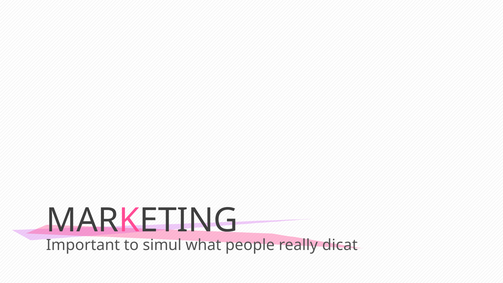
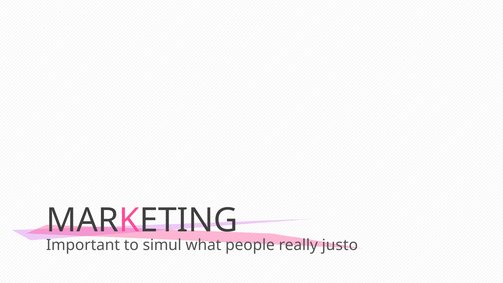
dicat: dicat -> justo
